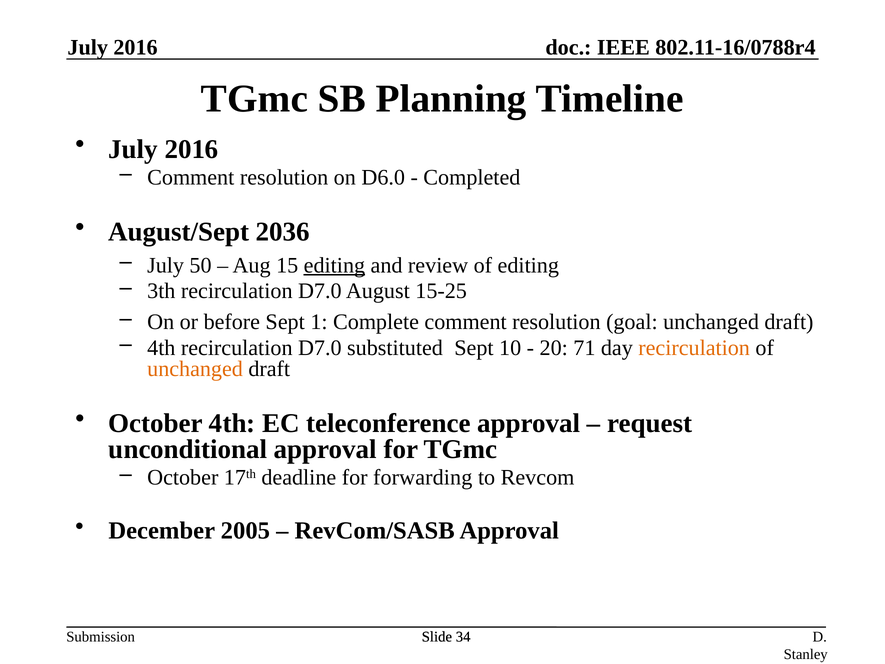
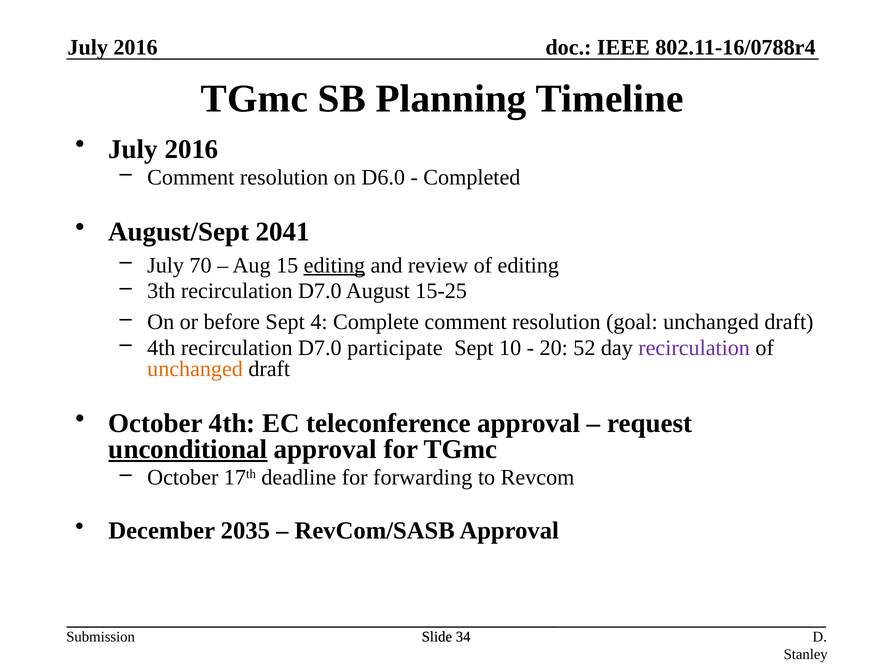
2036: 2036 -> 2041
50: 50 -> 70
1: 1 -> 4
substituted: substituted -> participate
71: 71 -> 52
recirculation at (694, 348) colour: orange -> purple
unconditional underline: none -> present
2005: 2005 -> 2035
